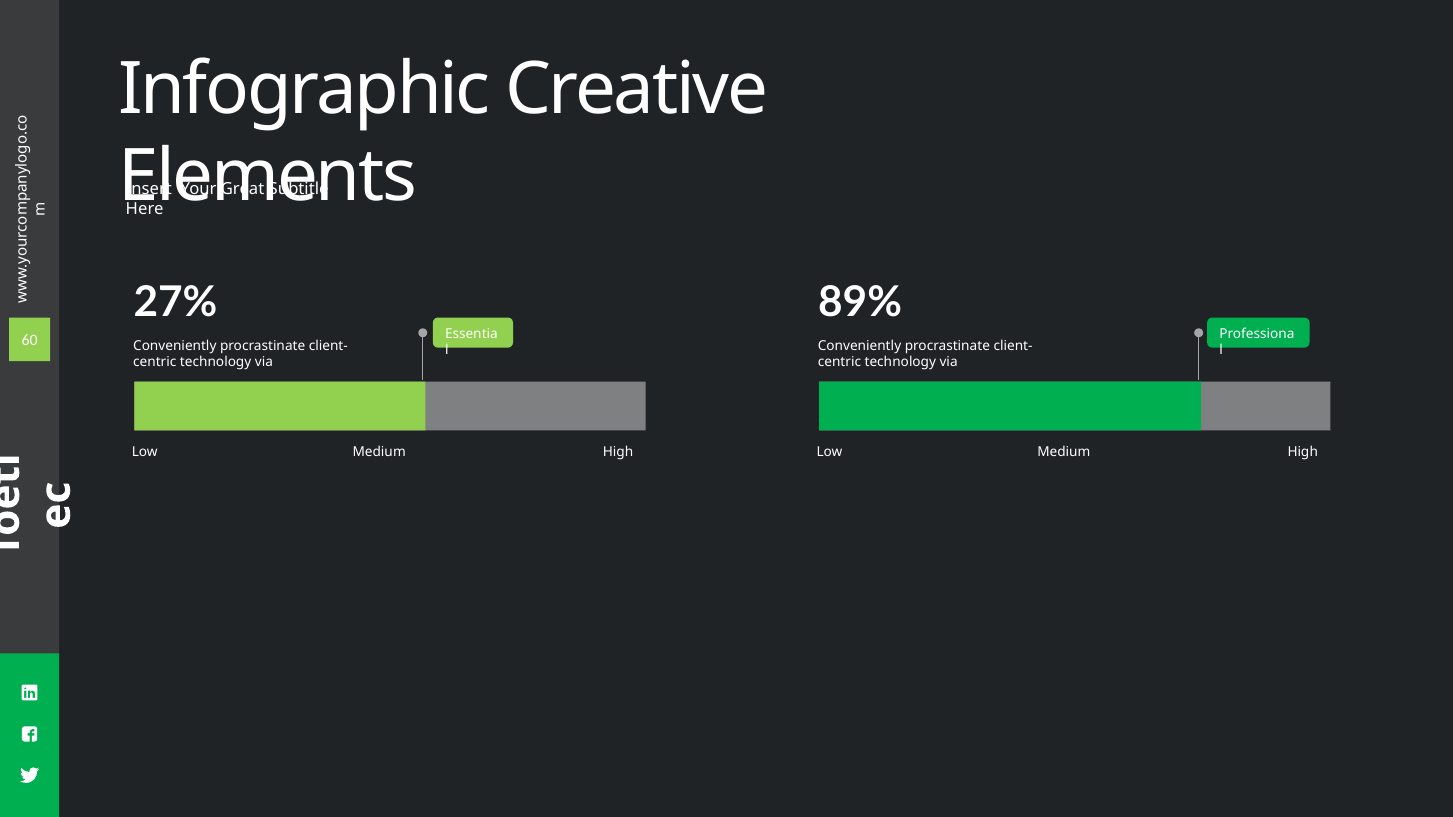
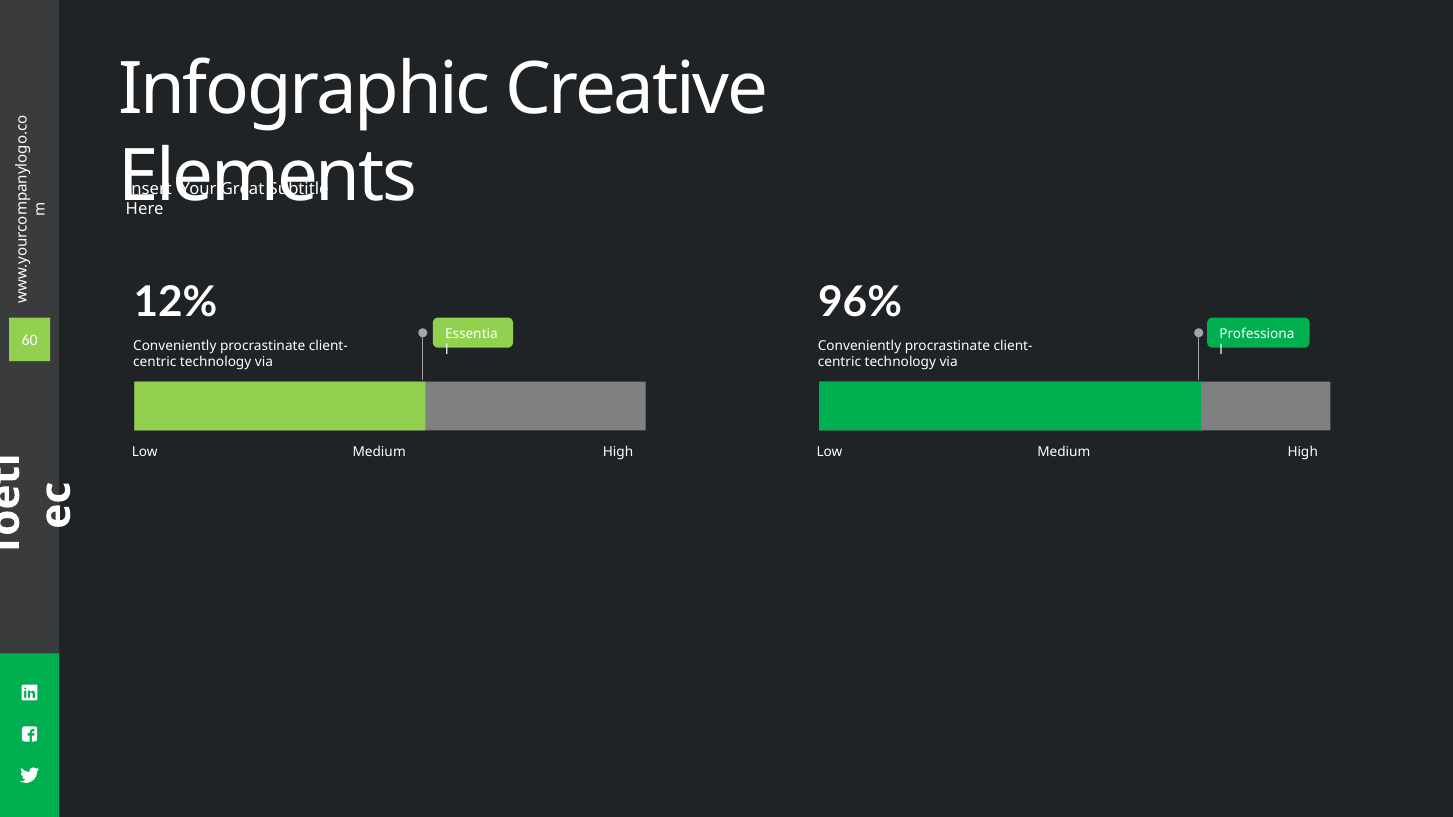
27%: 27% -> 12%
89%: 89% -> 96%
